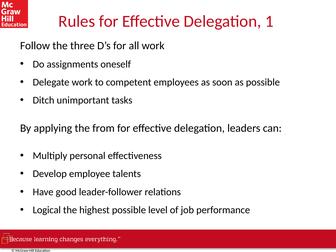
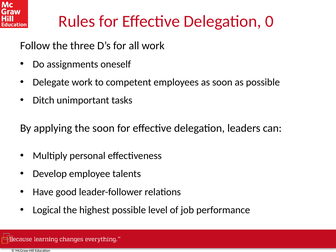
1: 1 -> 0
the from: from -> soon
